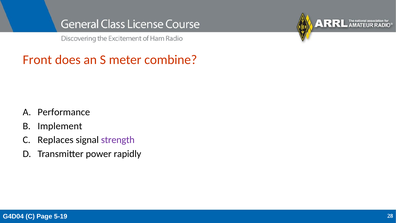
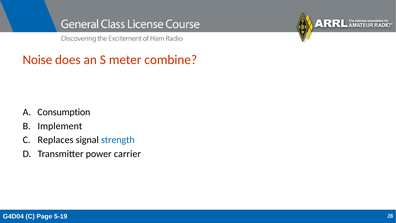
Front: Front -> Noise
Performance: Performance -> Consumption
strength colour: purple -> blue
rapidly: rapidly -> carrier
